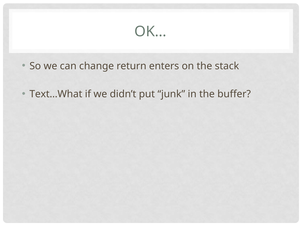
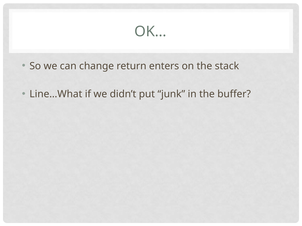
Text…What: Text…What -> Line…What
